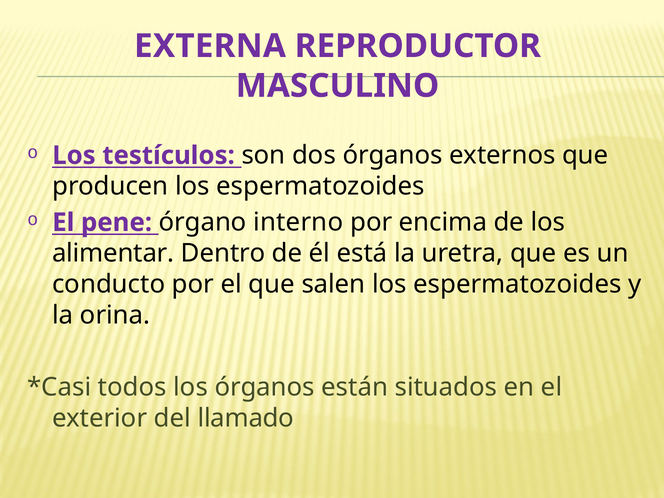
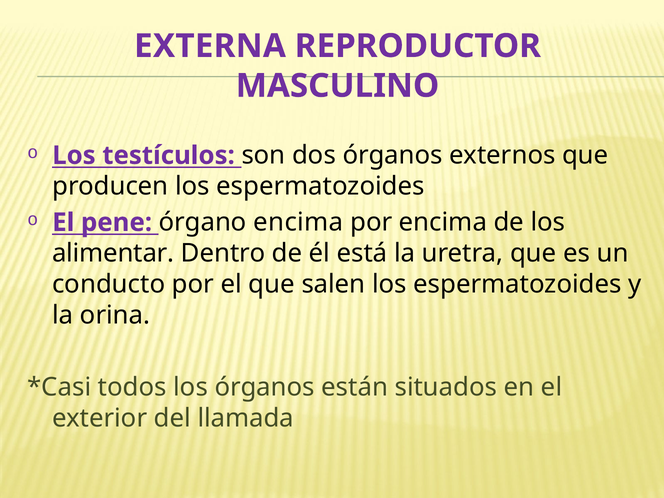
órgano interno: interno -> encima
llamado: llamado -> llamada
